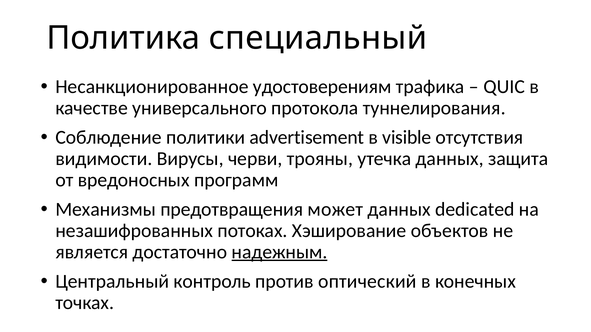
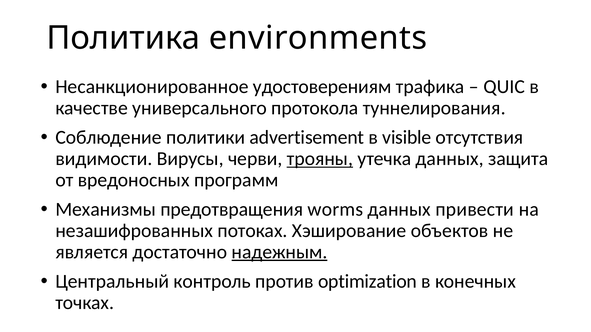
специальный: специальный -> environments
трояны underline: none -> present
может: может -> worms
dedicated: dedicated -> привести
оптический: оптический -> optimization
